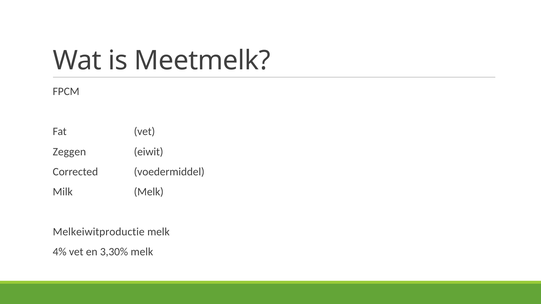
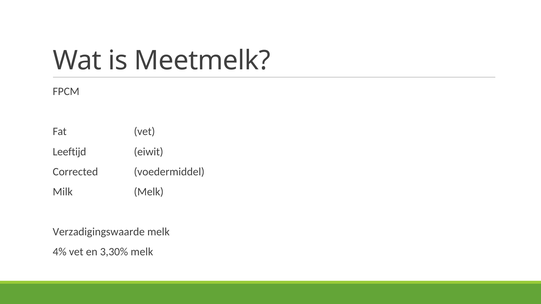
Zeggen: Zeggen -> Leeftijd
Melkeiwitproductie: Melkeiwitproductie -> Verzadigingswaarde
